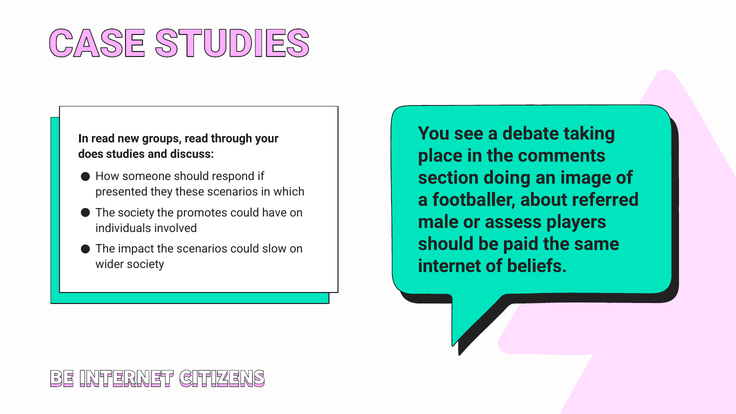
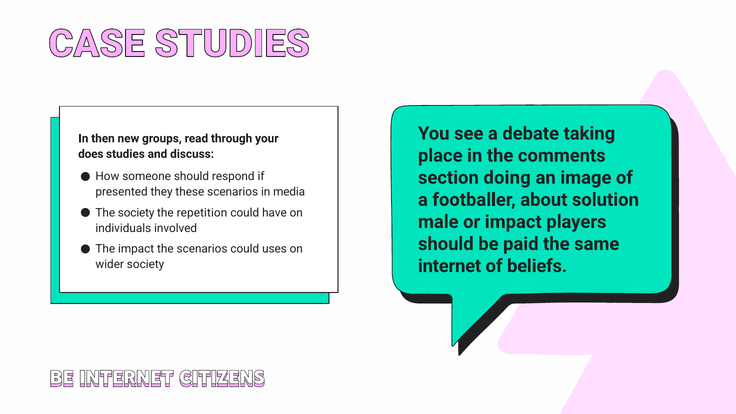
In read: read -> then
which: which -> media
referred: referred -> solution
promotes: promotes -> repetition
or assess: assess -> impact
slow: slow -> uses
